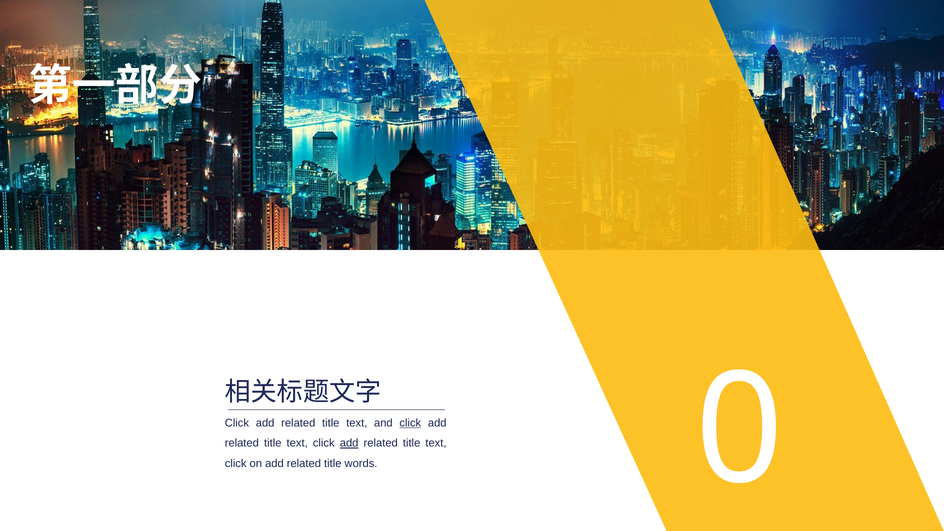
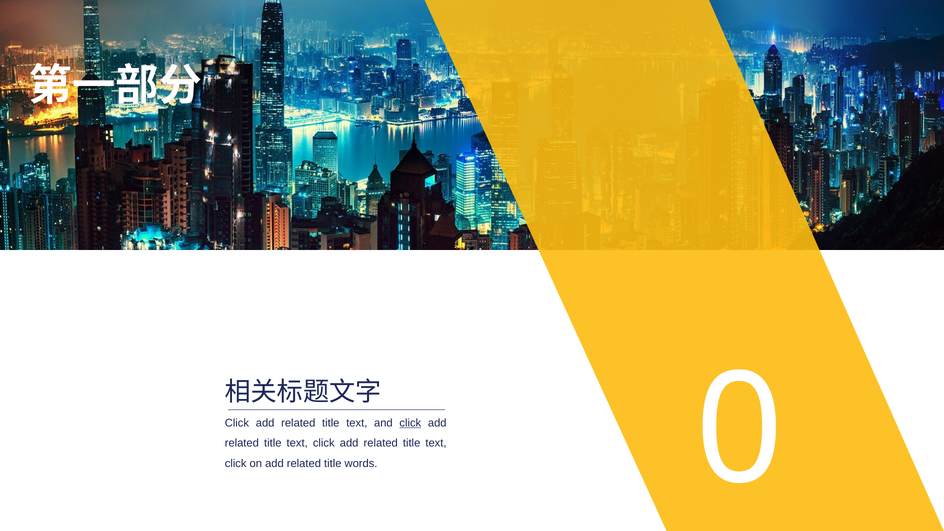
add at (349, 443) underline: present -> none
